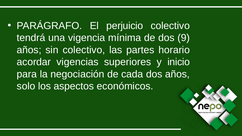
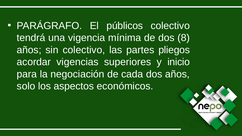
perjuicio: perjuicio -> públicos
9: 9 -> 8
horario: horario -> pliegos
